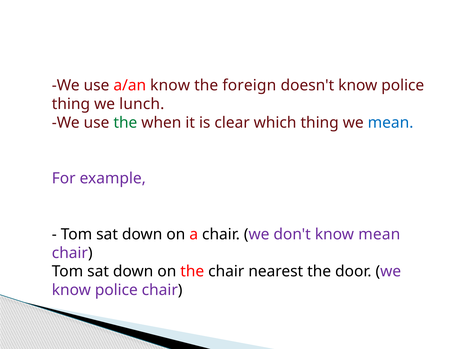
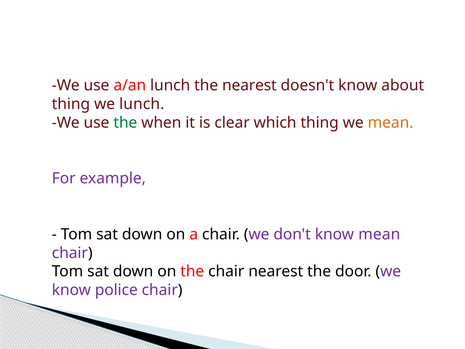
a/an know: know -> lunch
the foreign: foreign -> nearest
doesn't know police: police -> about
mean at (391, 123) colour: blue -> orange
